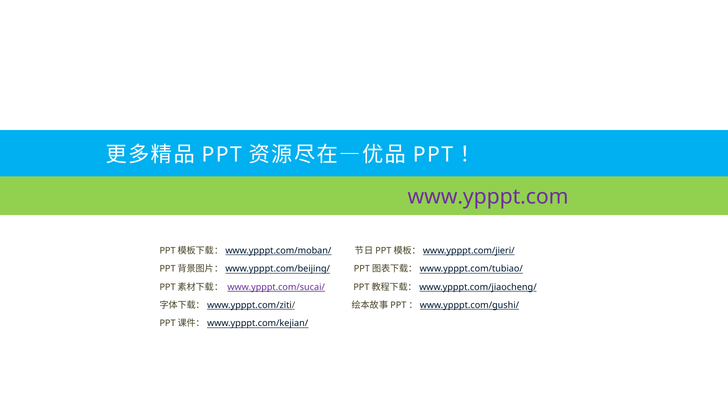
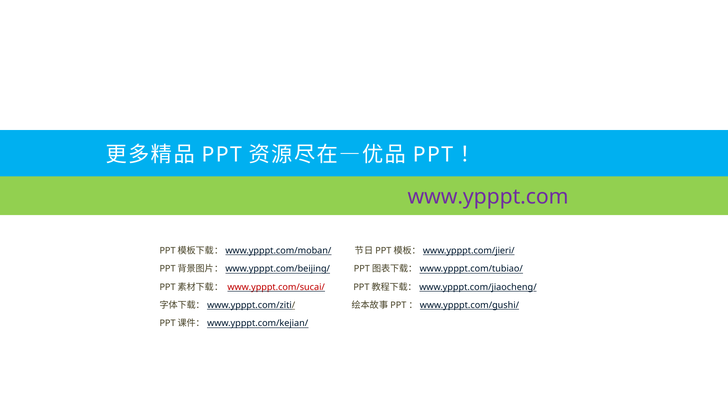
www.ypppt.com/sucai/ colour: purple -> red
